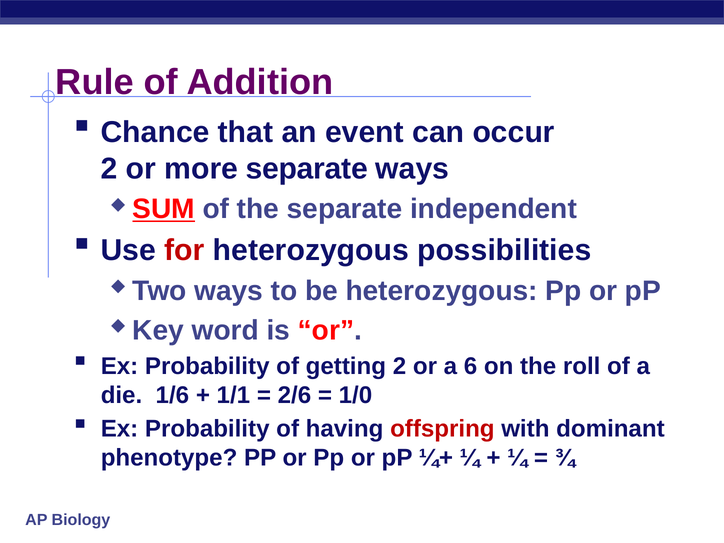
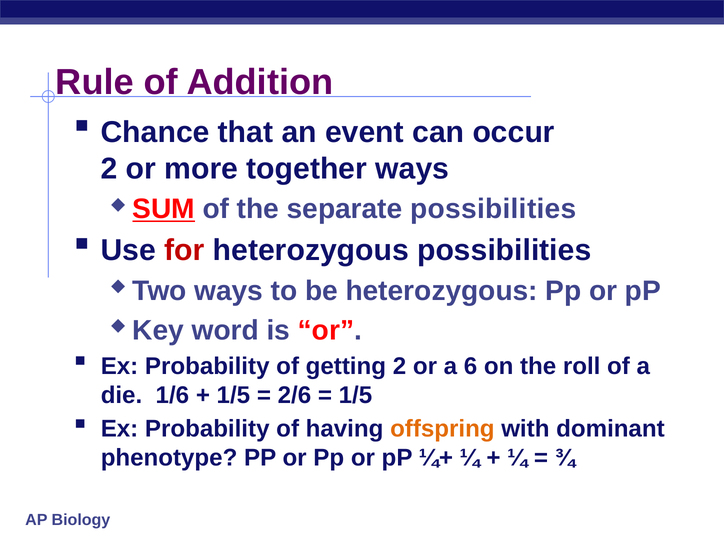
more separate: separate -> together
separate independent: independent -> possibilities
1/1 at (233, 395): 1/1 -> 1/5
1/0 at (355, 395): 1/0 -> 1/5
offspring colour: red -> orange
